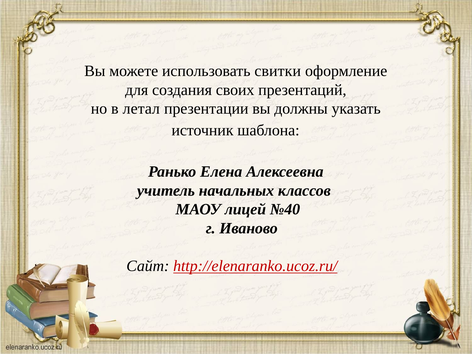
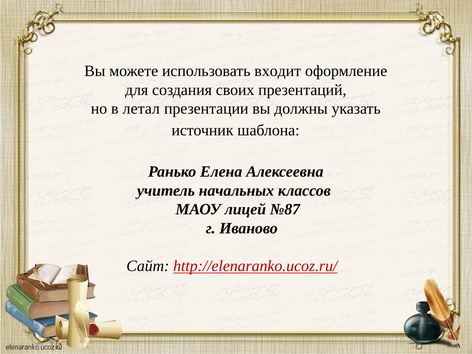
свитки: свитки -> входит
№40: №40 -> №87
